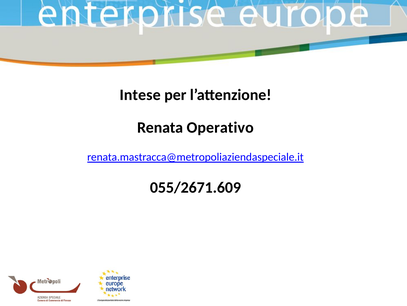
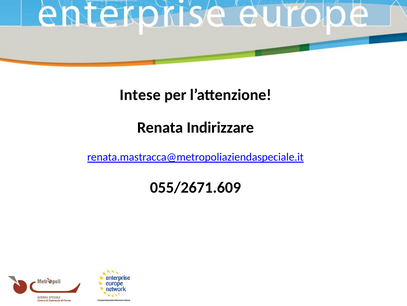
Operativo: Operativo -> Indirizzare
